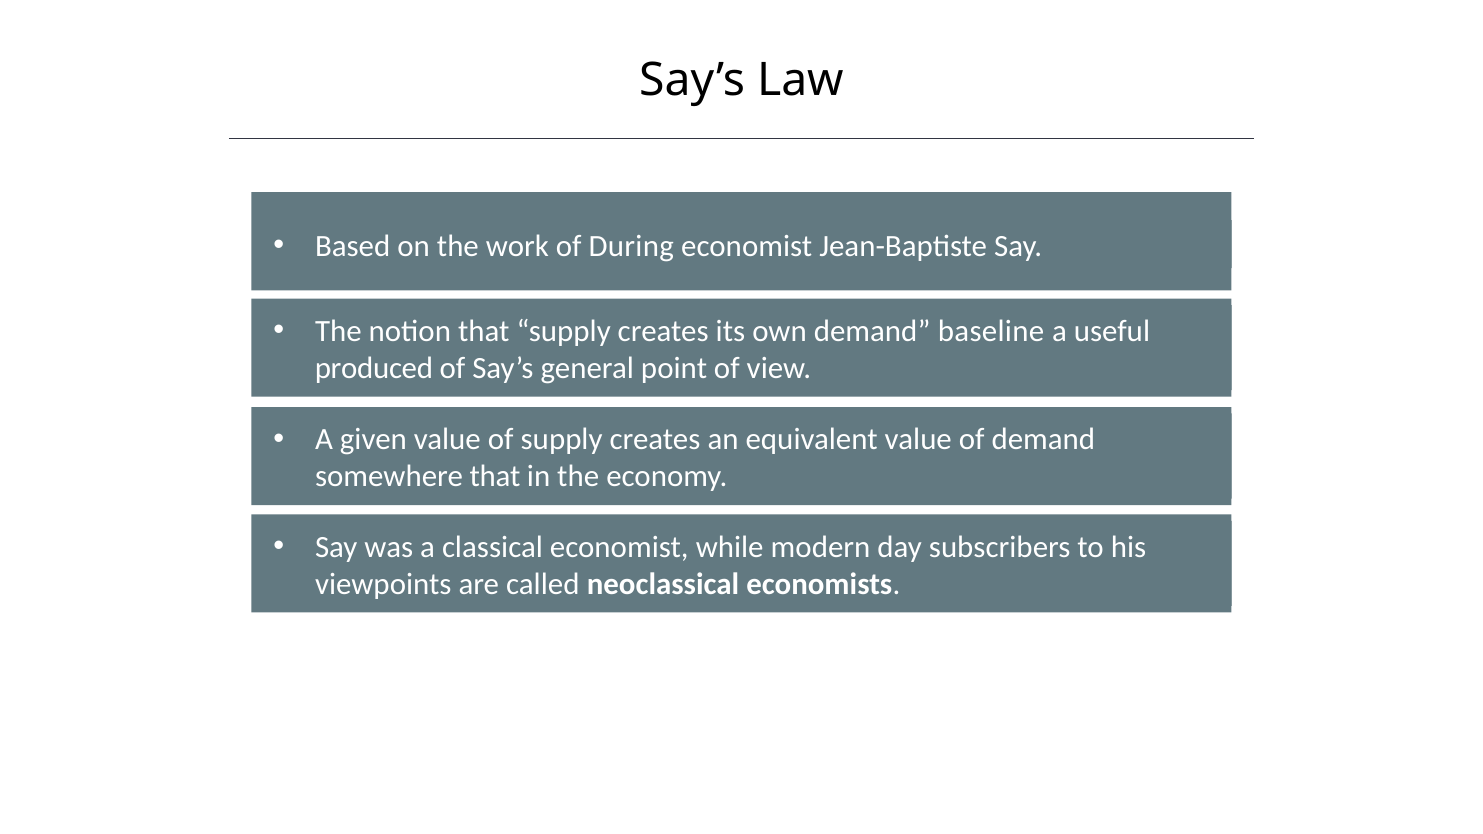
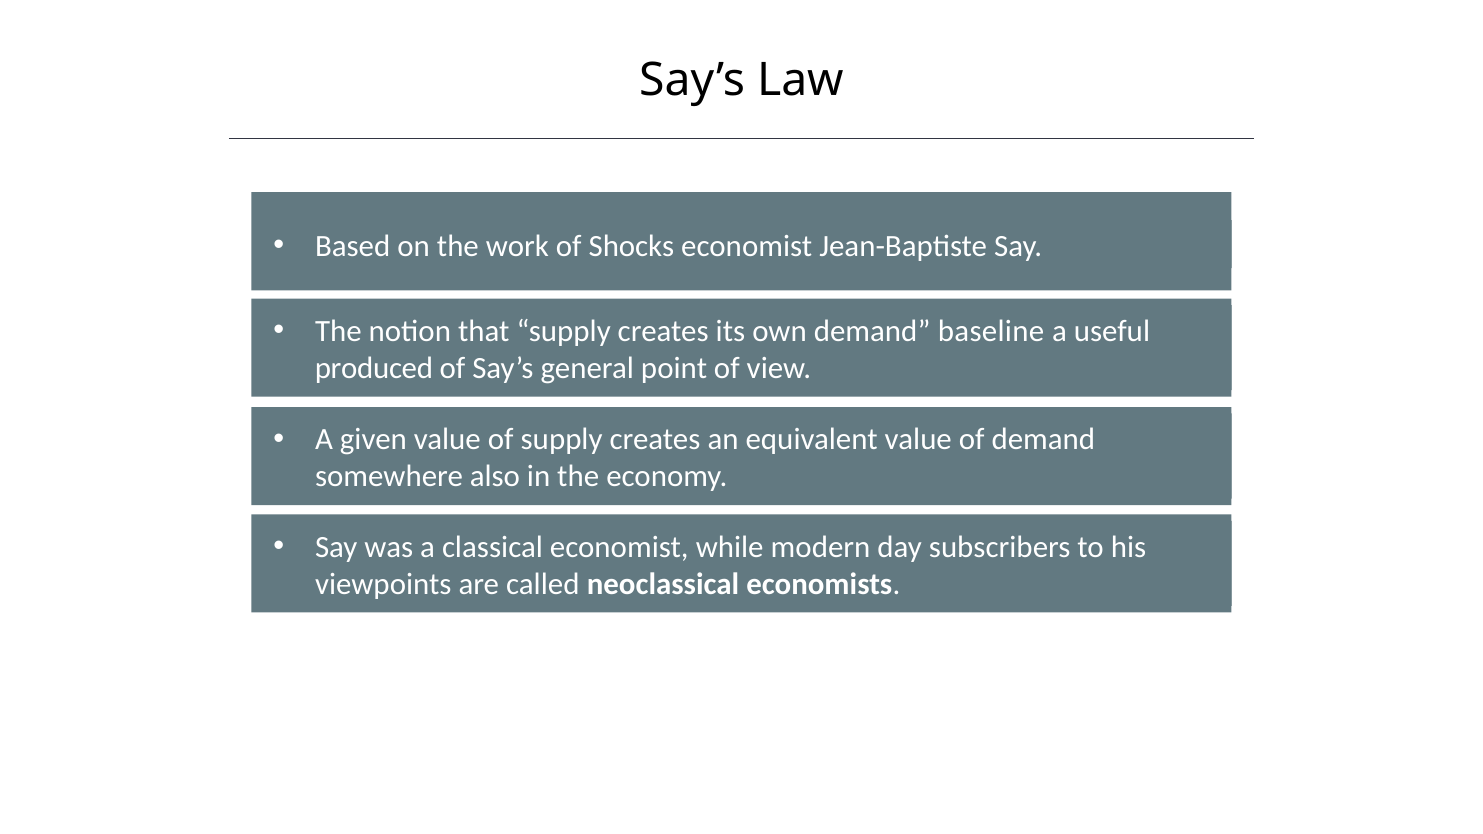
During: During -> Shocks
somewhere that: that -> also
